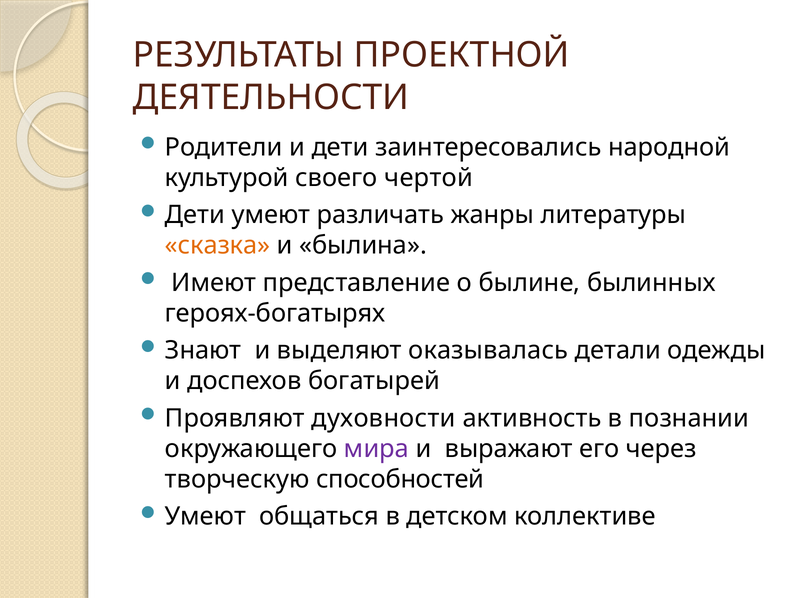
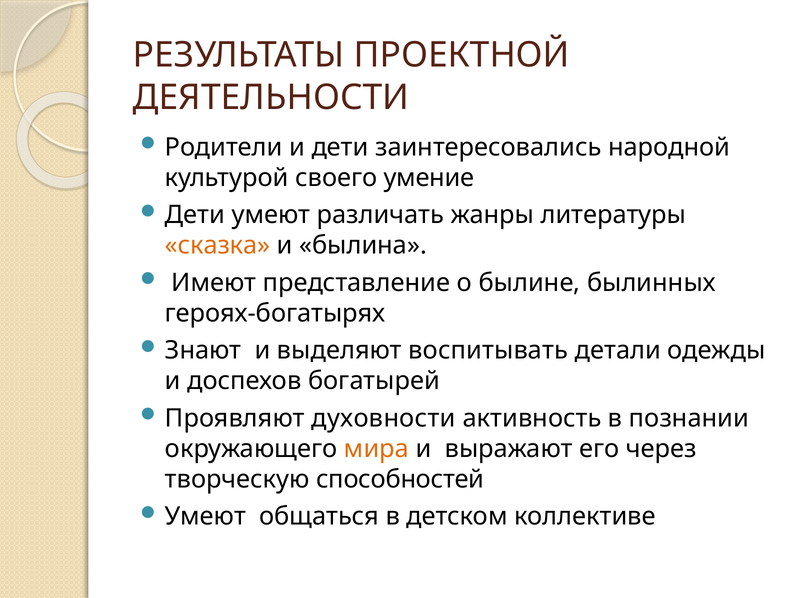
чертой: чертой -> умение
оказывалась: оказывалась -> воспитывать
мира colour: purple -> orange
